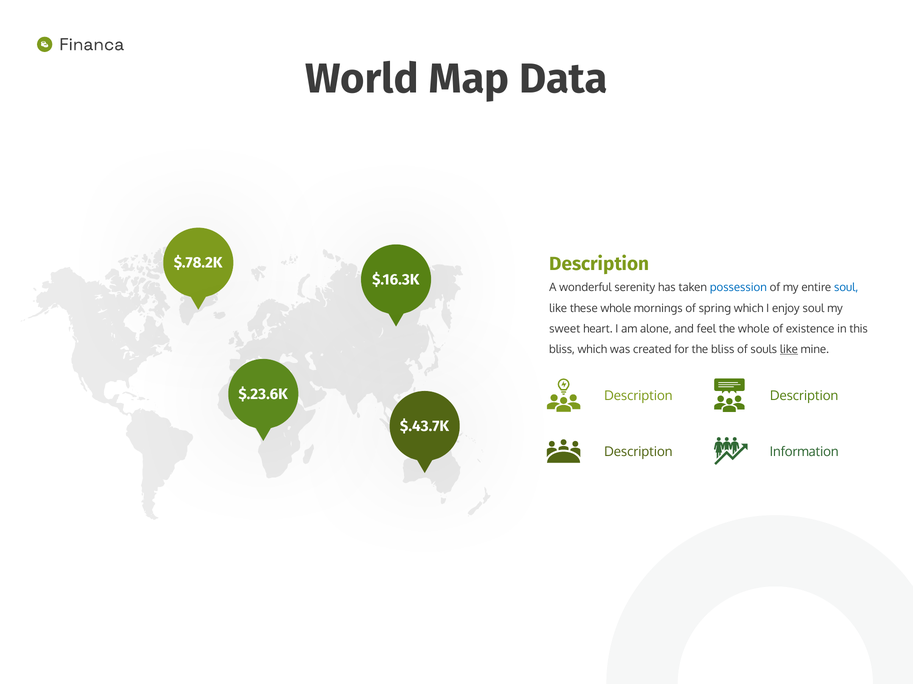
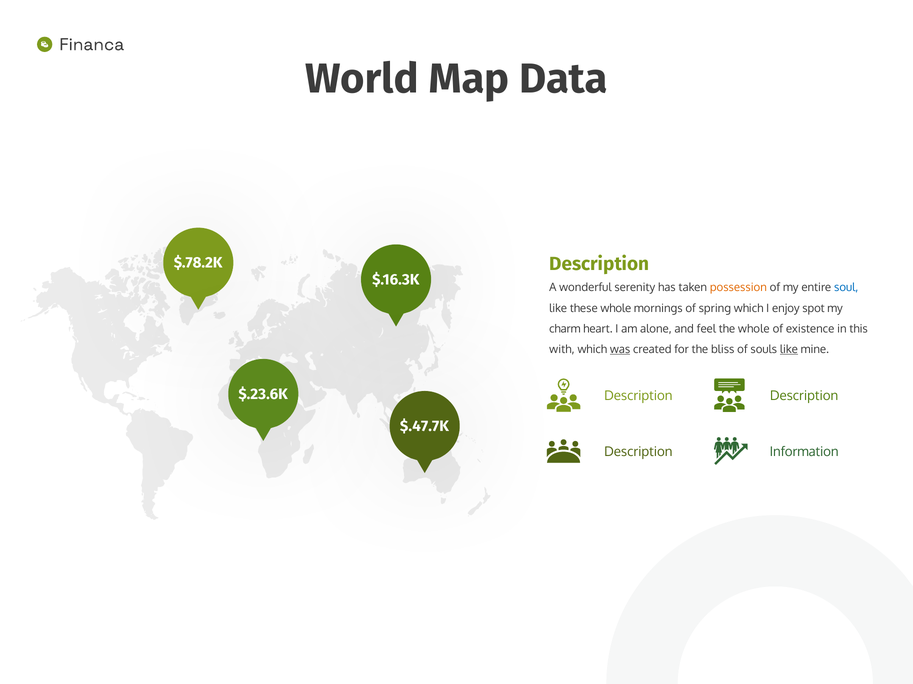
possession colour: blue -> orange
enjoy soul: soul -> spot
sweet: sweet -> charm
bliss at (562, 350): bliss -> with
was underline: none -> present
$.43.7K: $.43.7K -> $.47.7K
